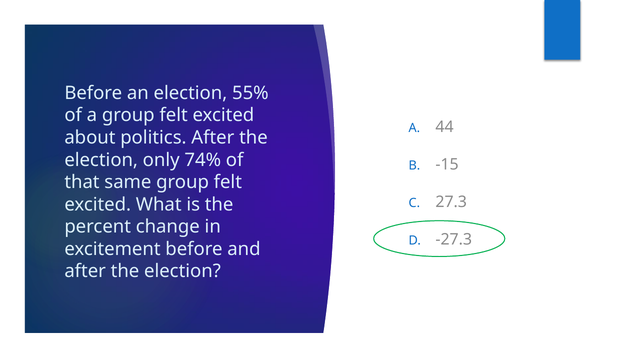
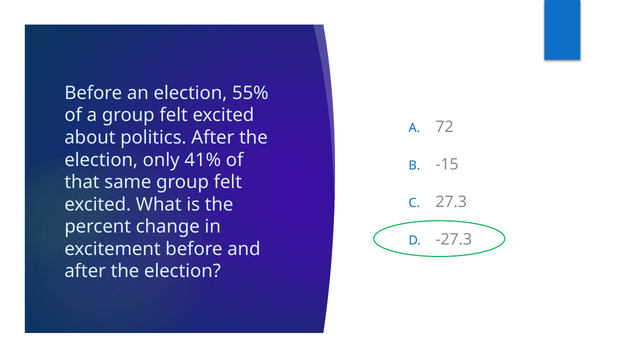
44: 44 -> 72
74%: 74% -> 41%
